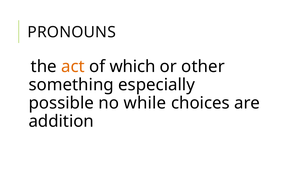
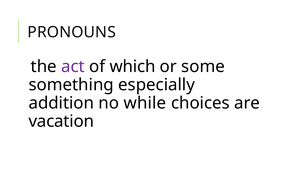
act colour: orange -> purple
other: other -> some
possible: possible -> addition
addition: addition -> vacation
